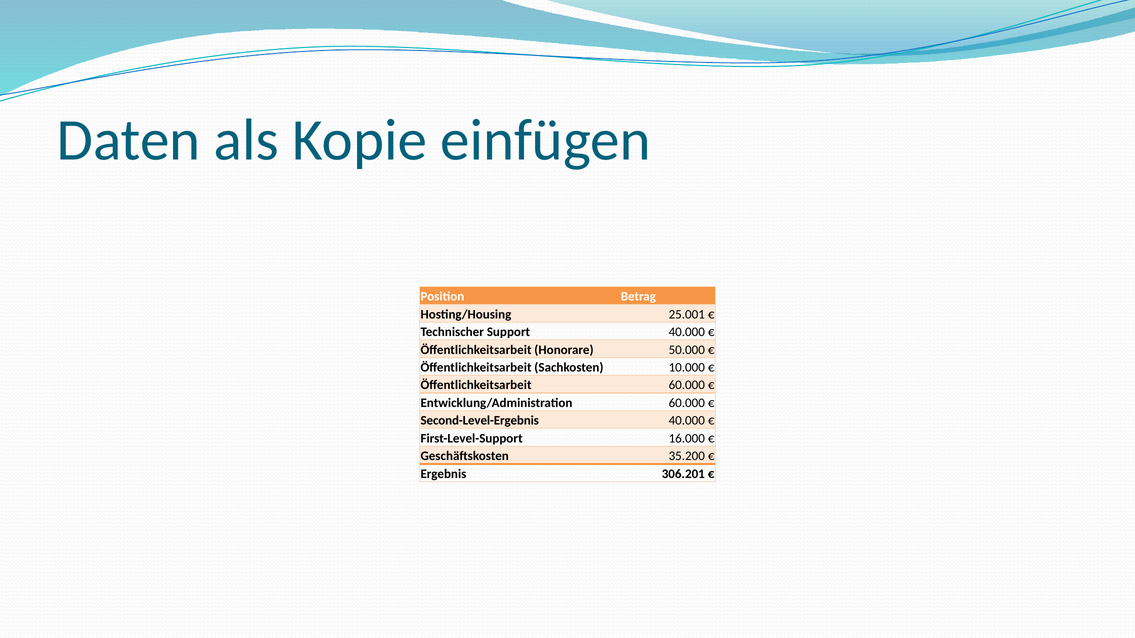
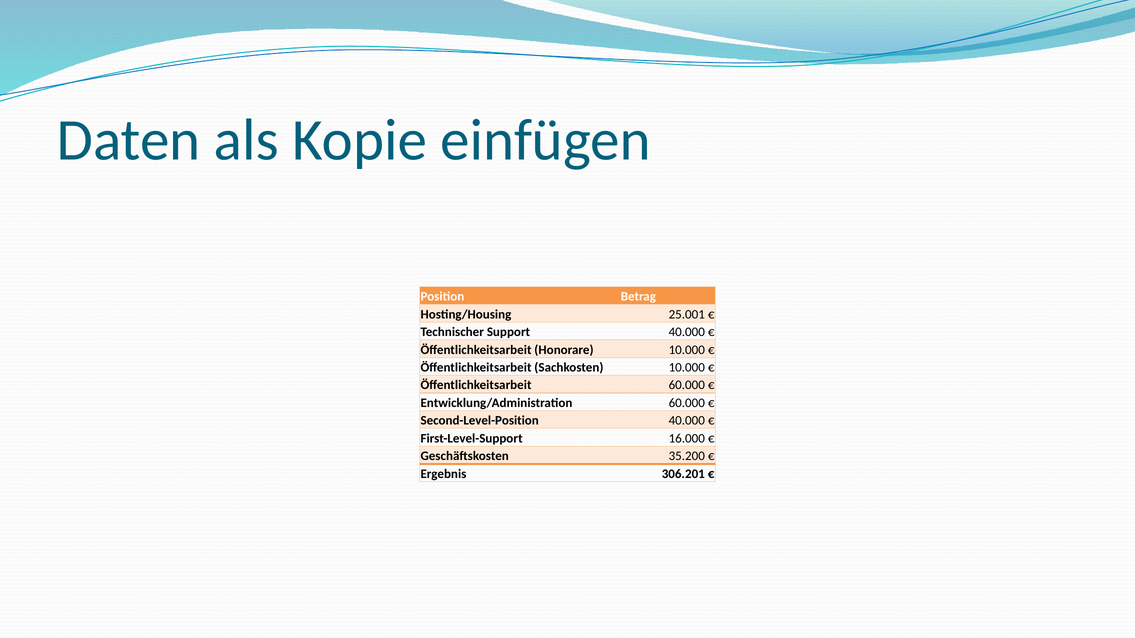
Honorare 50.000: 50.000 -> 10.000
Second-Level-Ergebnis: Second-Level-Ergebnis -> Second-Level-Position
